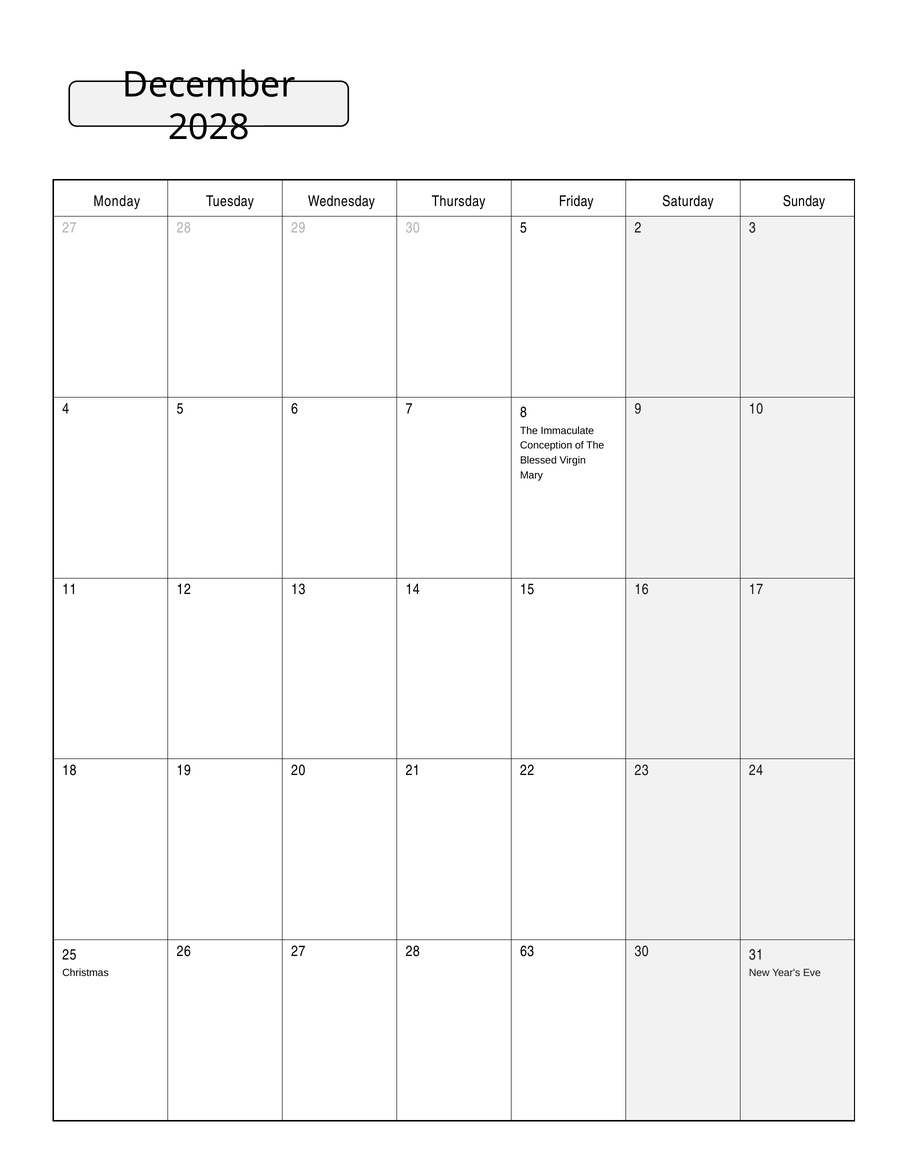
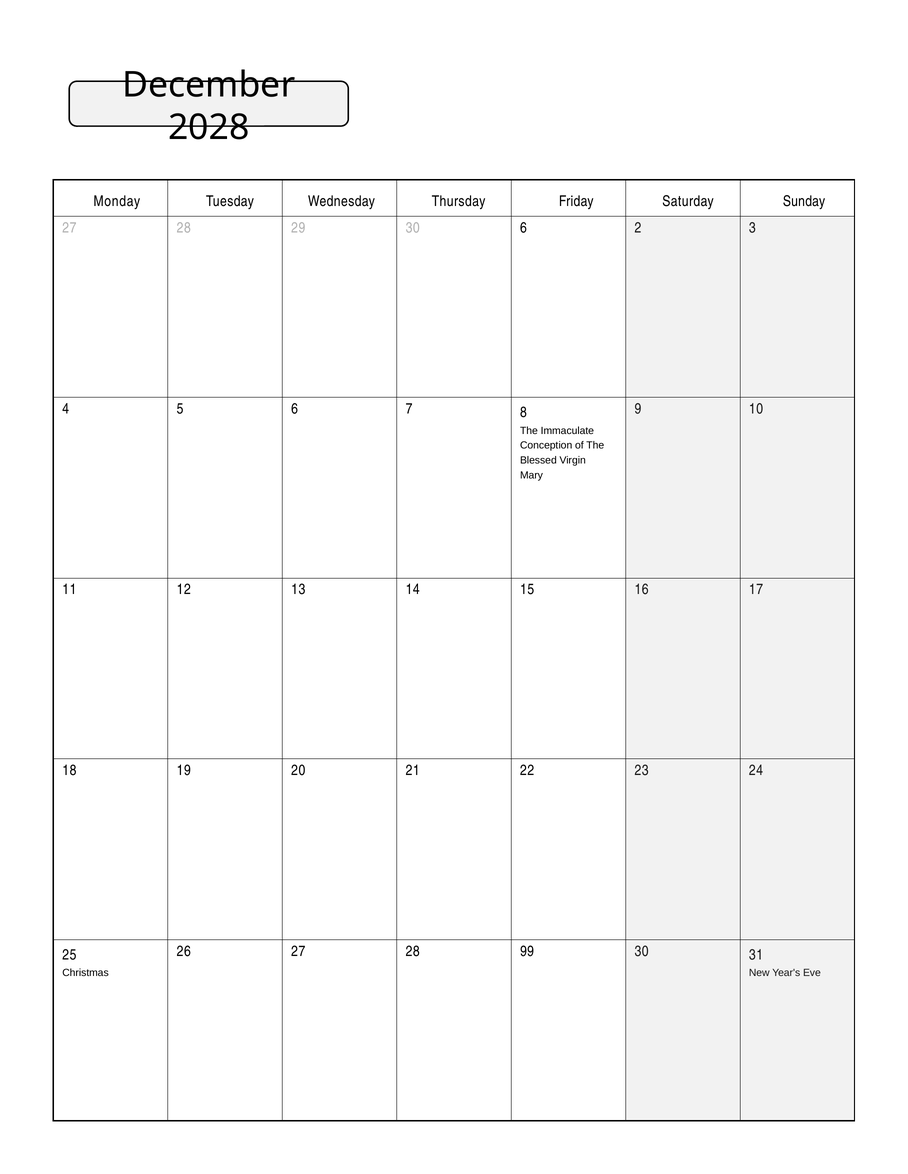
30 5: 5 -> 6
63: 63 -> 99
